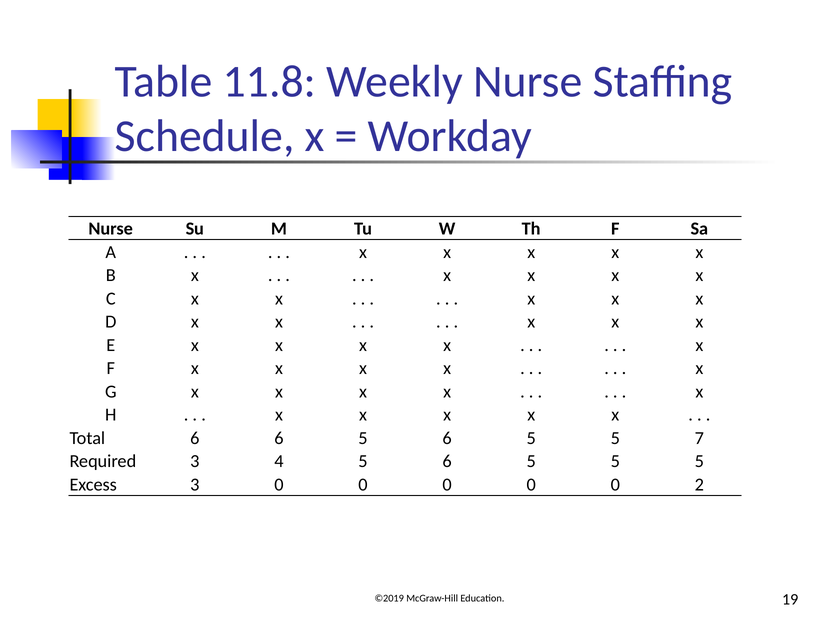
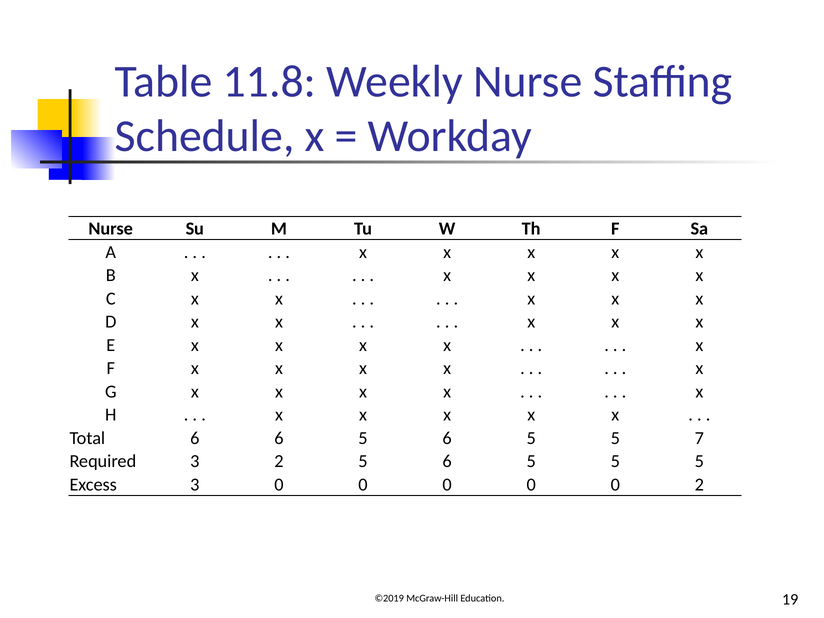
3 4: 4 -> 2
